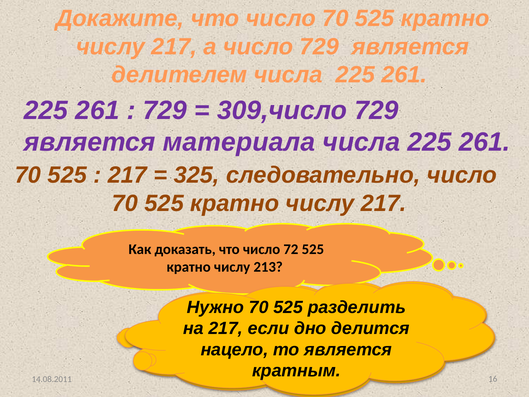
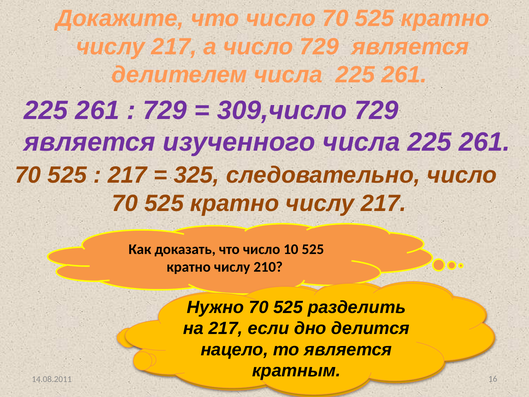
материала: материала -> изученного
72: 72 -> 10
213: 213 -> 210
